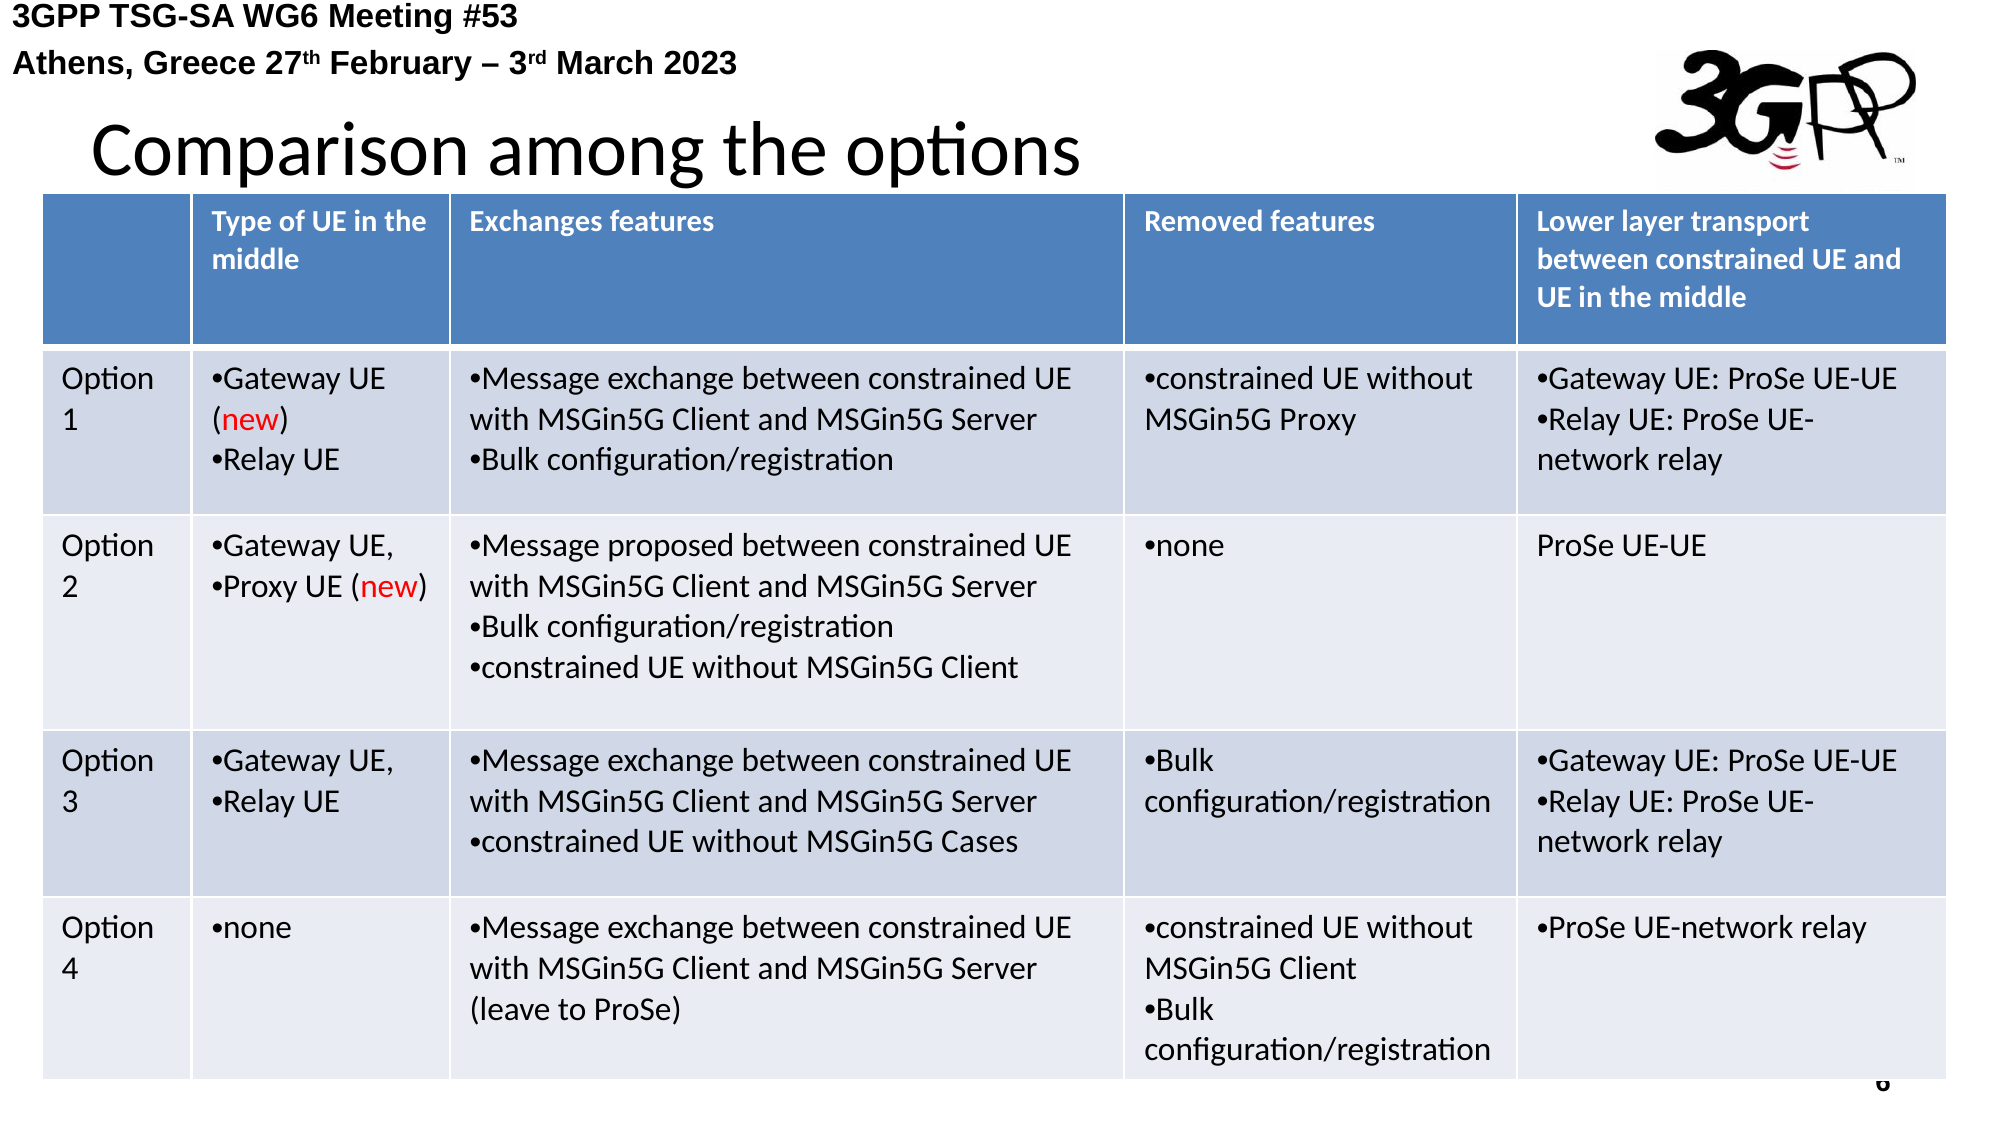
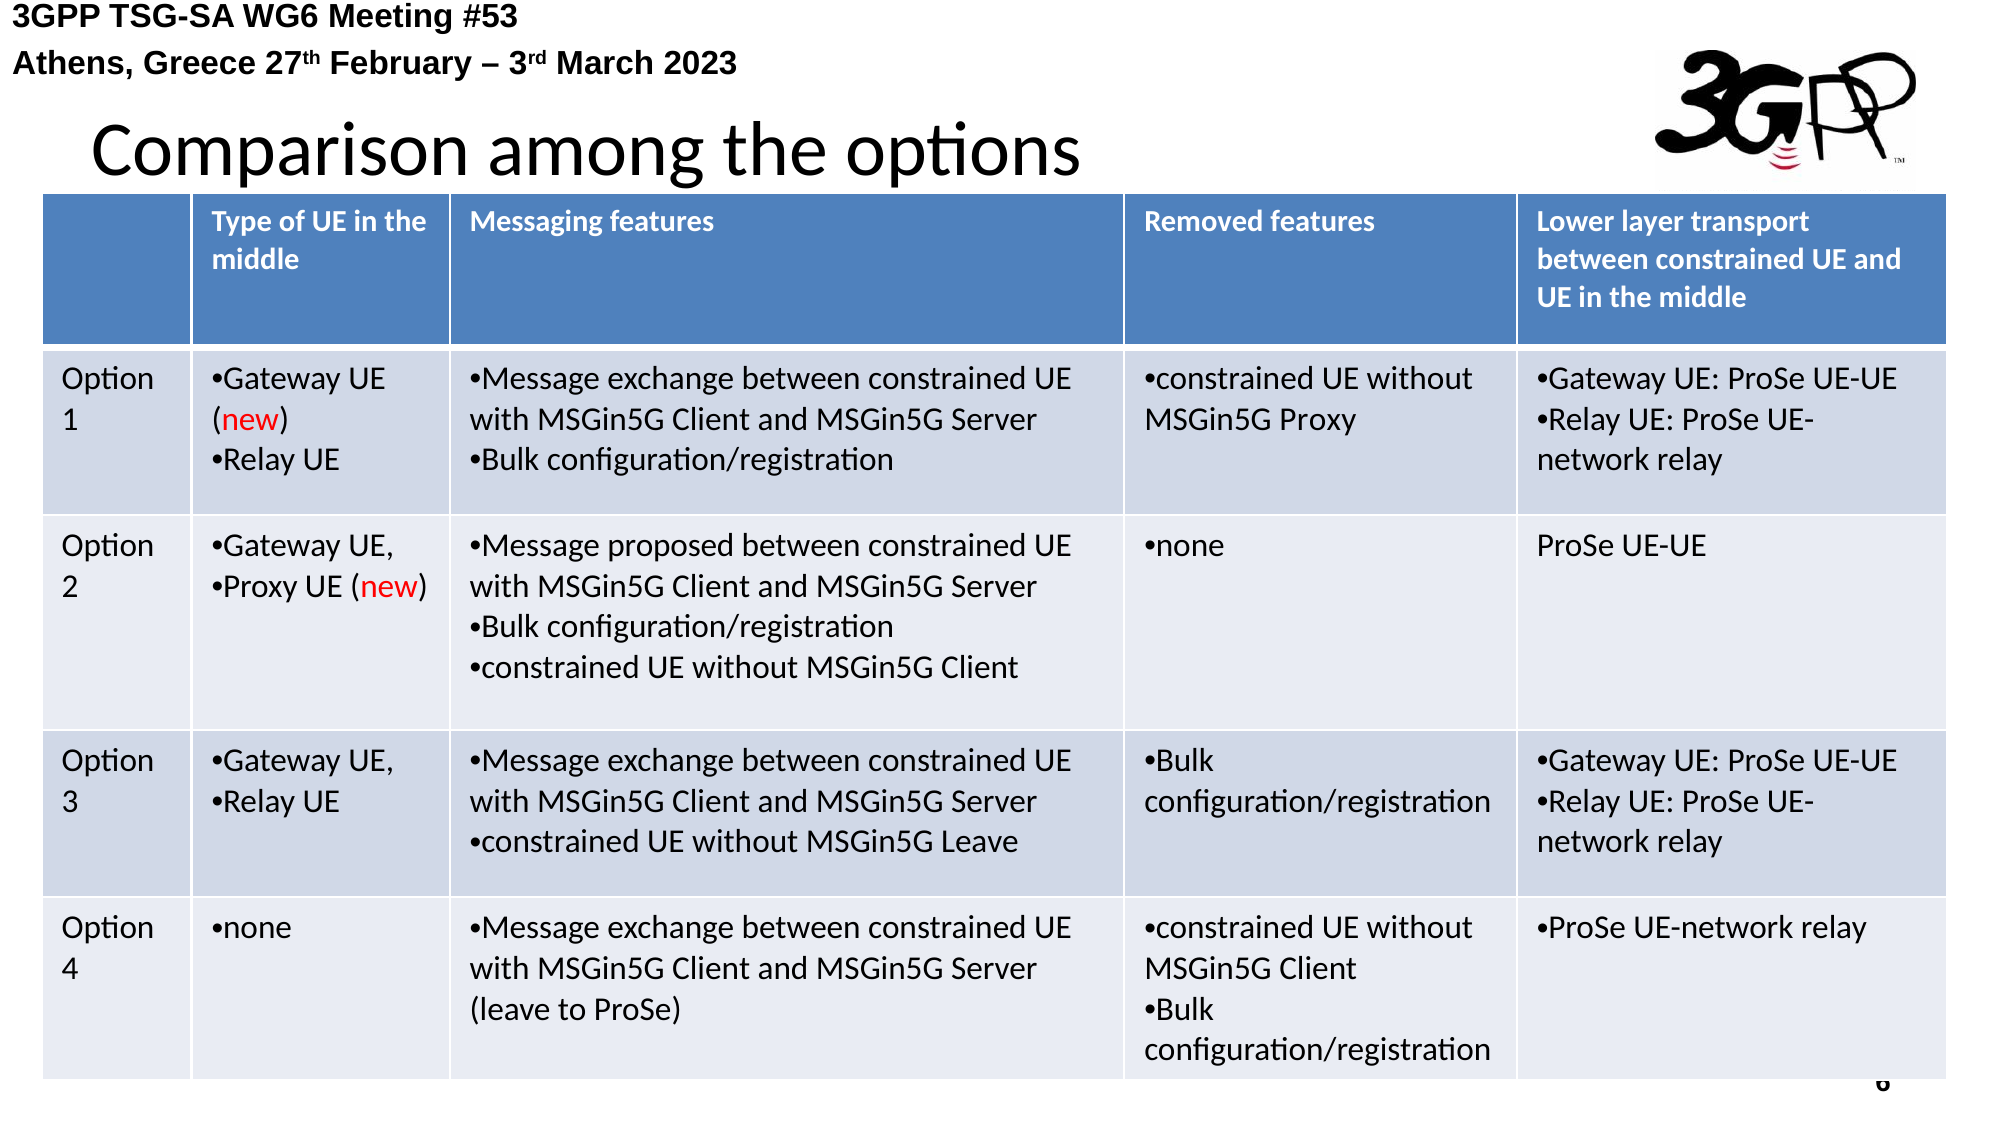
Exchanges: Exchanges -> Messaging
MSGin5G Cases: Cases -> Leave
